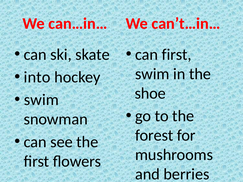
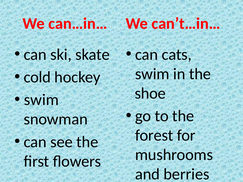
can first: first -> cats
into: into -> cold
